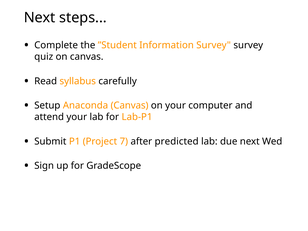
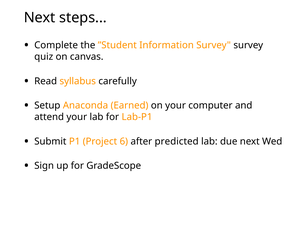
Anaconda Canvas: Canvas -> Earned
7: 7 -> 6
